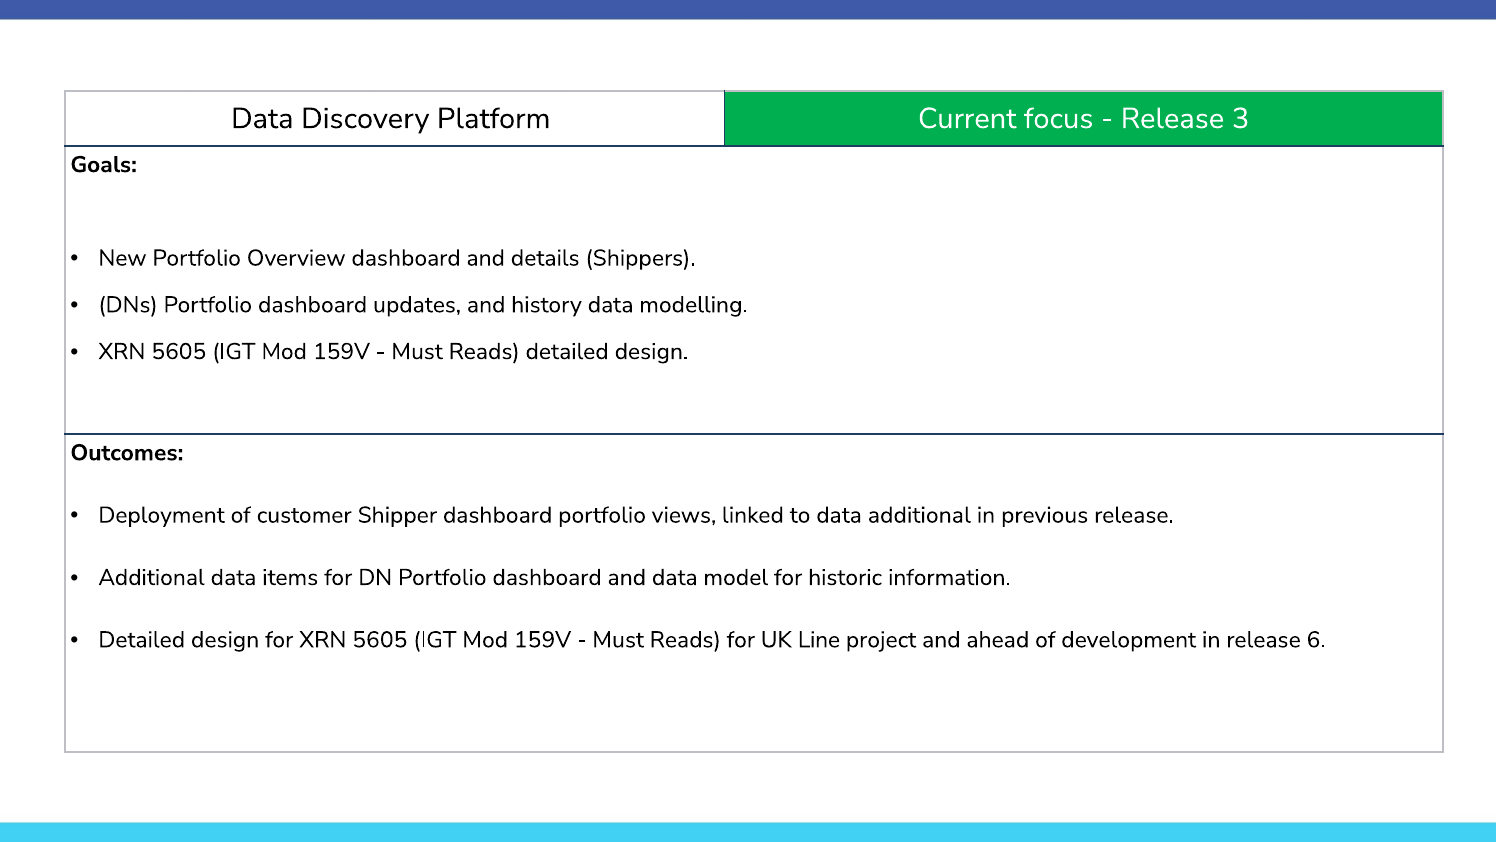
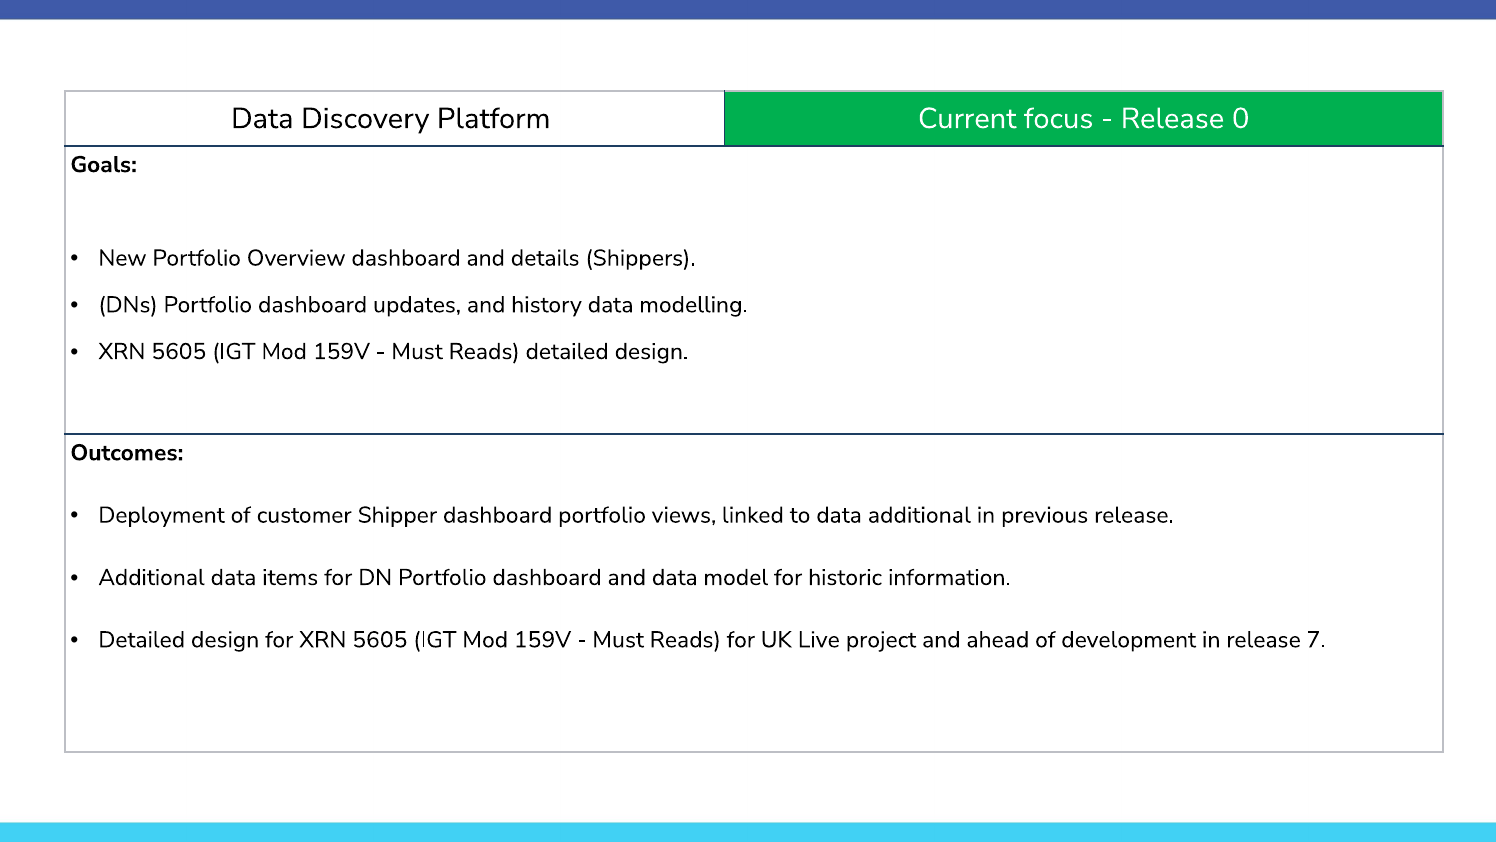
3: 3 -> 0
Line: Line -> Live
6: 6 -> 7
